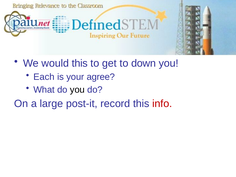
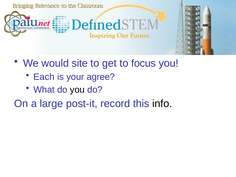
would this: this -> site
down: down -> focus
info colour: red -> black
